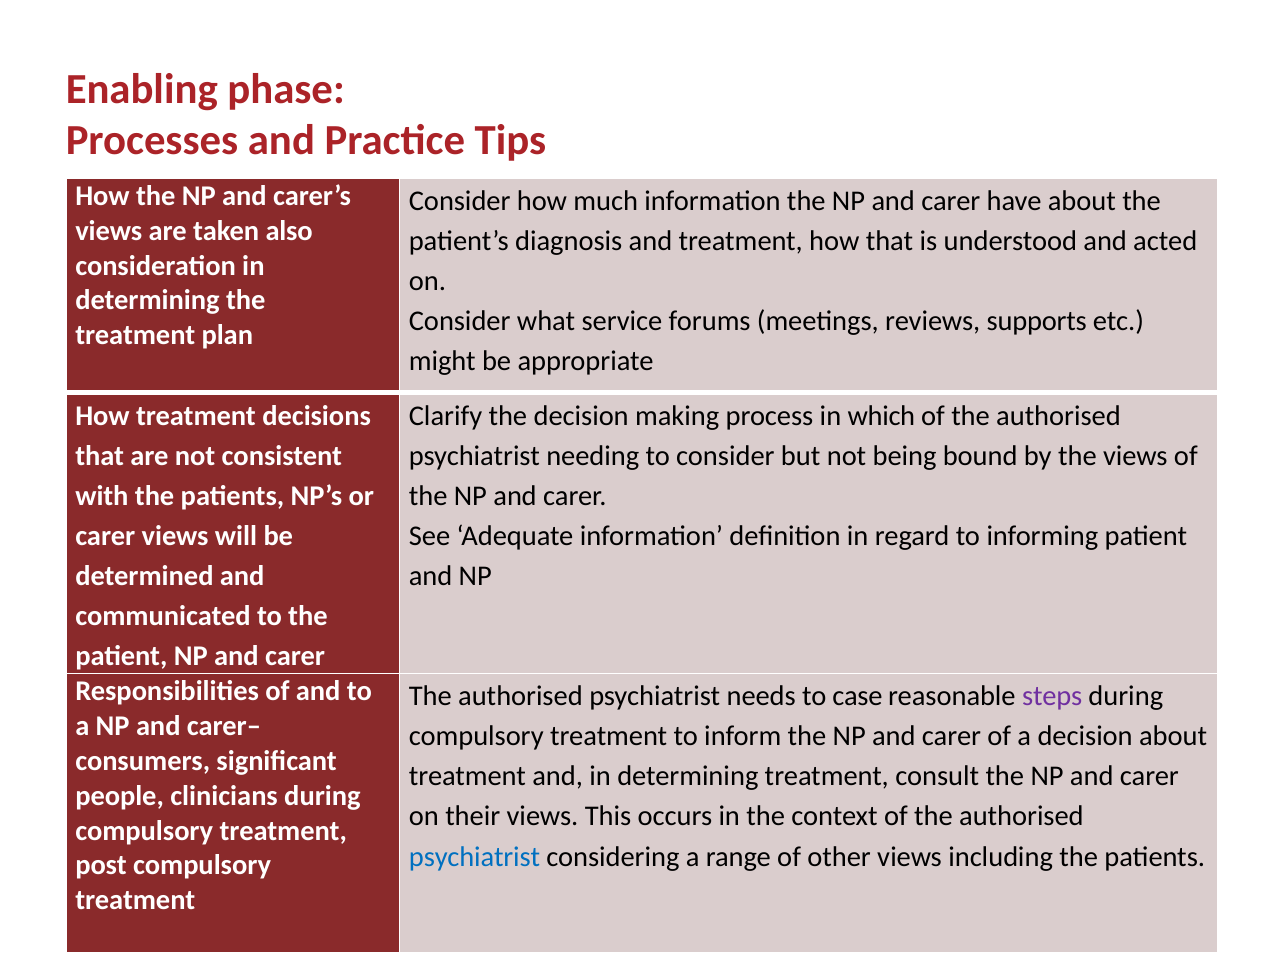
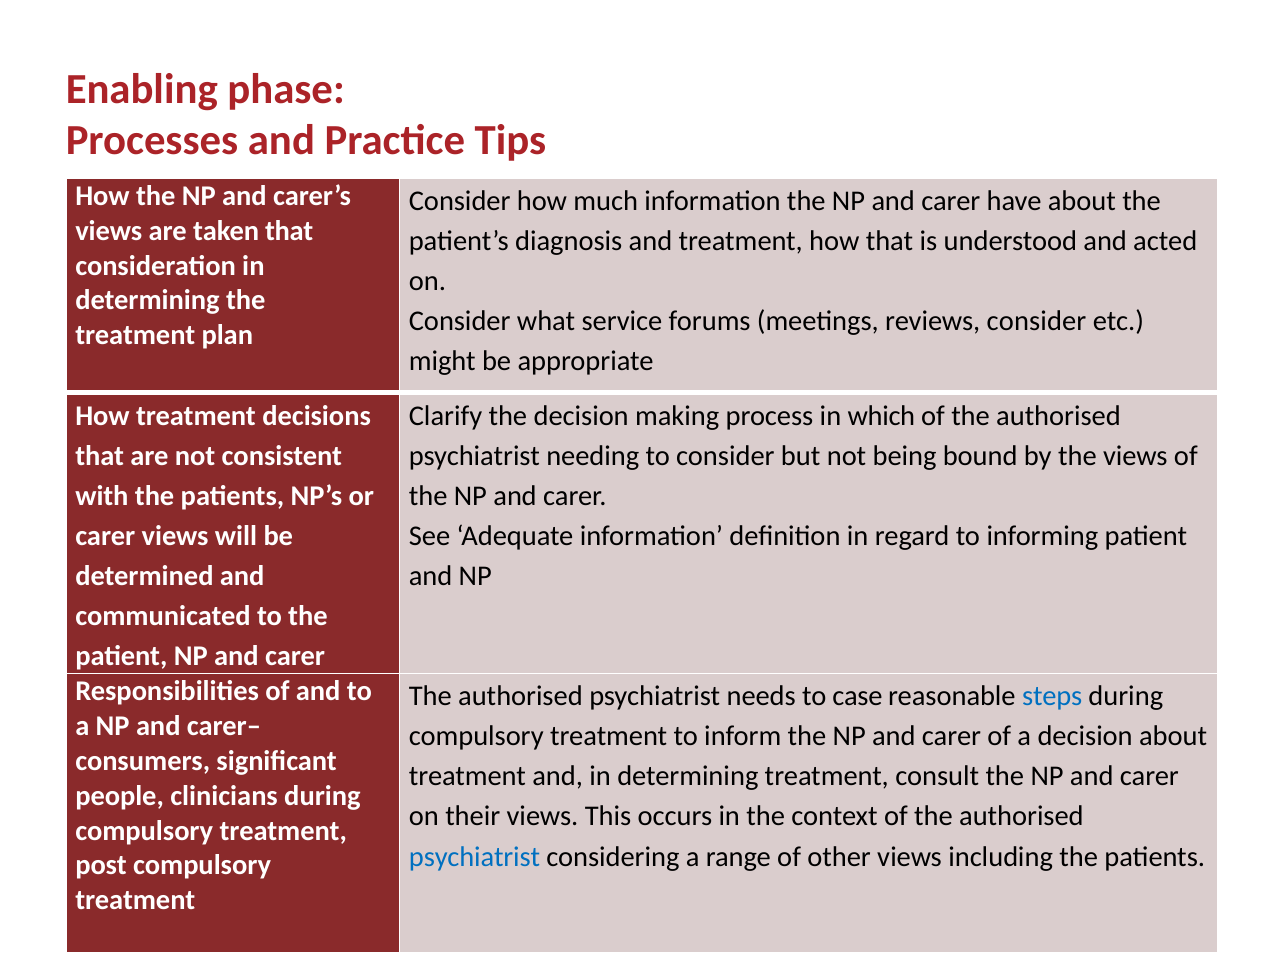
taken also: also -> that
reviews supports: supports -> consider
steps colour: purple -> blue
